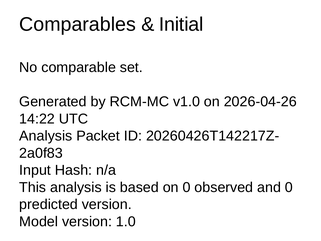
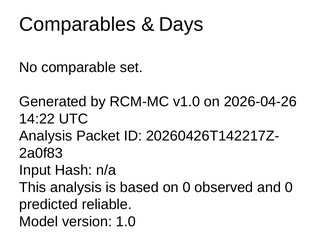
Initial: Initial -> Days
predicted version: version -> reliable
